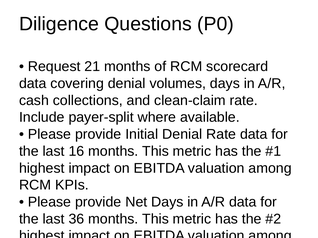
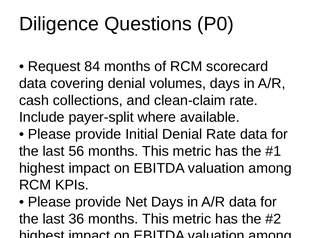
21: 21 -> 84
16: 16 -> 56
